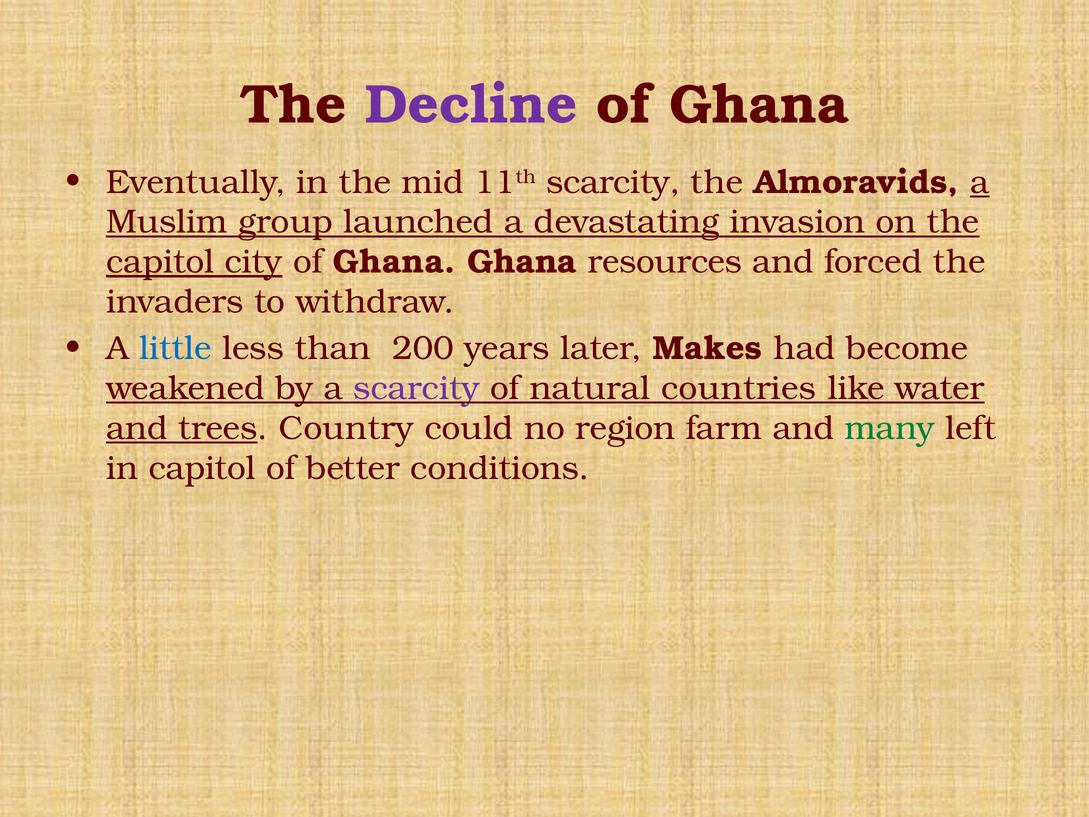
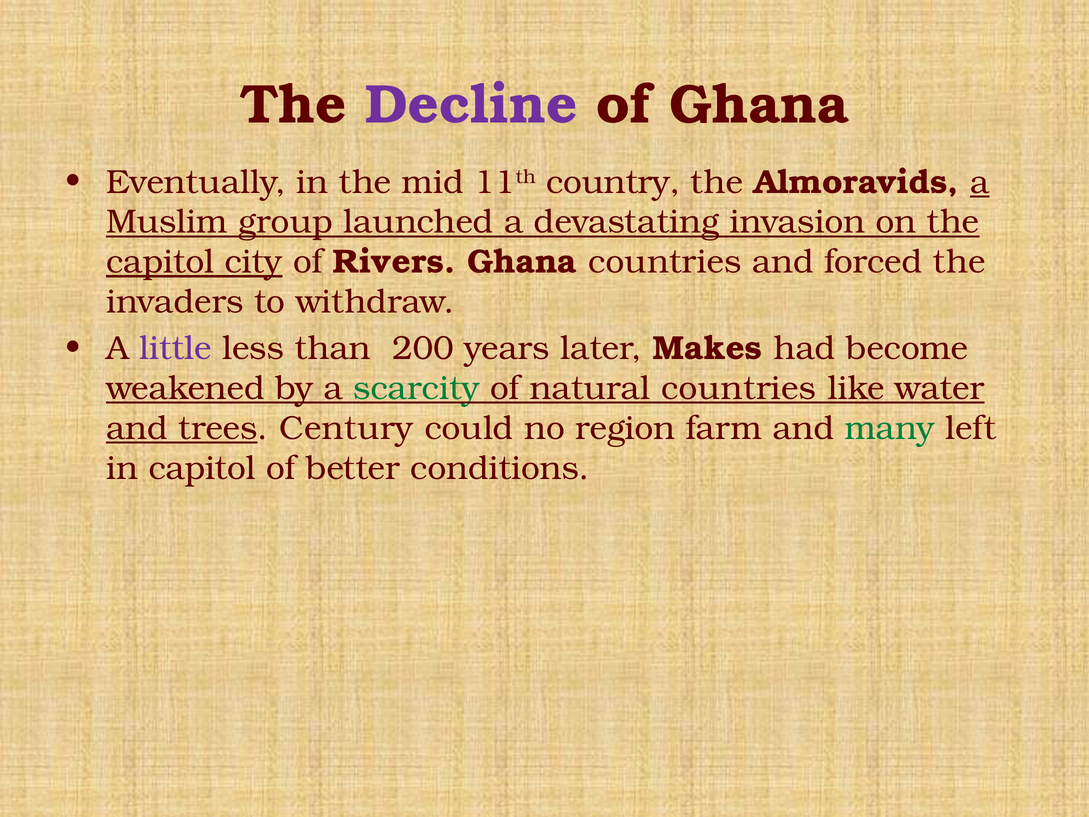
11th scarcity: scarcity -> country
city of Ghana: Ghana -> Rivers
Ghana resources: resources -> countries
little colour: blue -> purple
scarcity at (417, 388) colour: purple -> green
Country: Country -> Century
